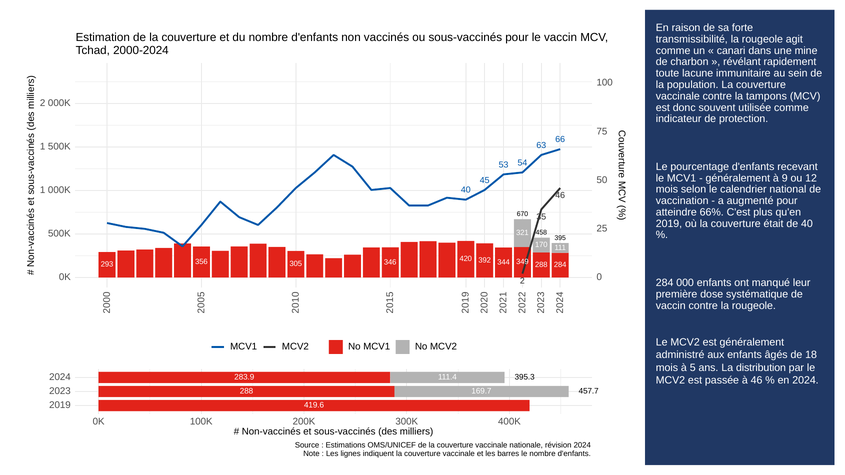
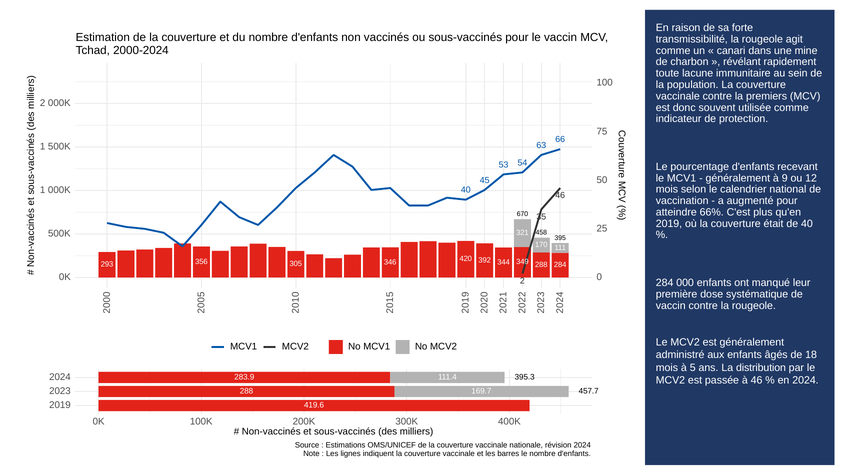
tampons: tampons -> premiers
